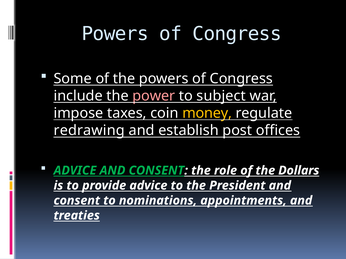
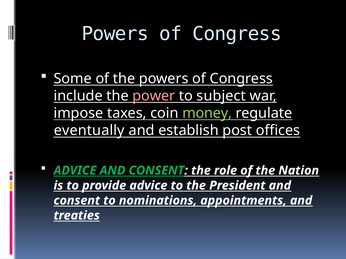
money colour: yellow -> light green
redrawing: redrawing -> eventually
Dollars: Dollars -> Nation
